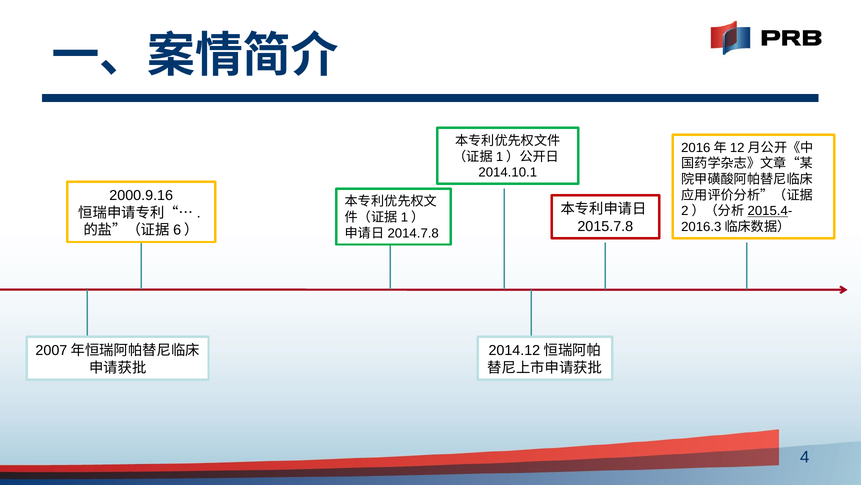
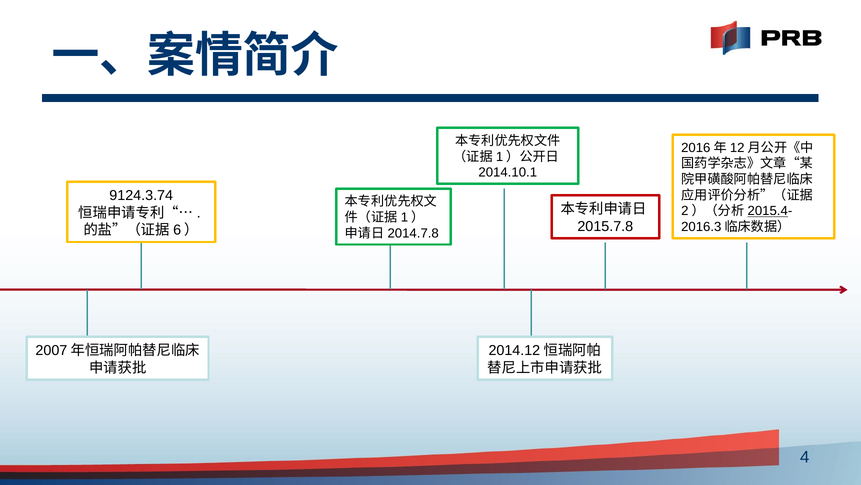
2000.9.16: 2000.9.16 -> 9124.3.74
